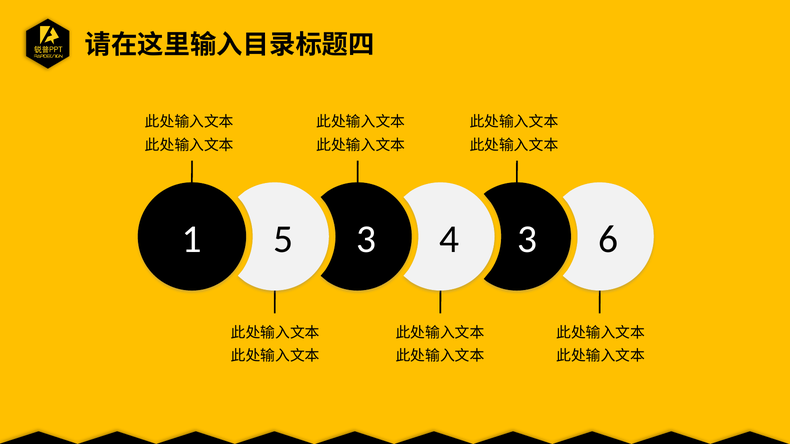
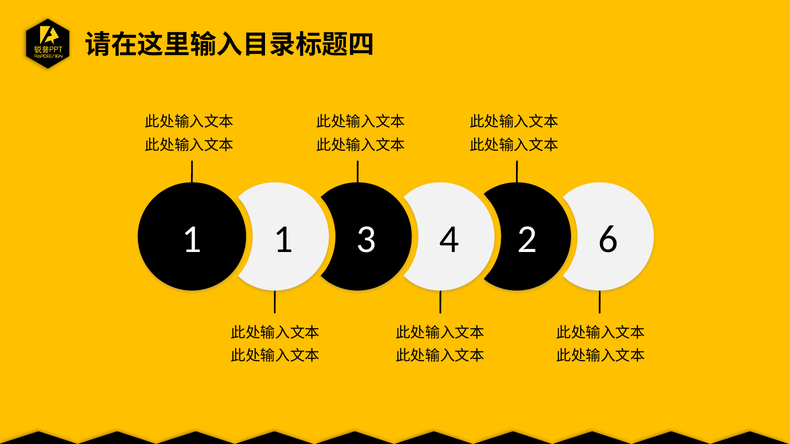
1 5: 5 -> 1
4 3: 3 -> 2
